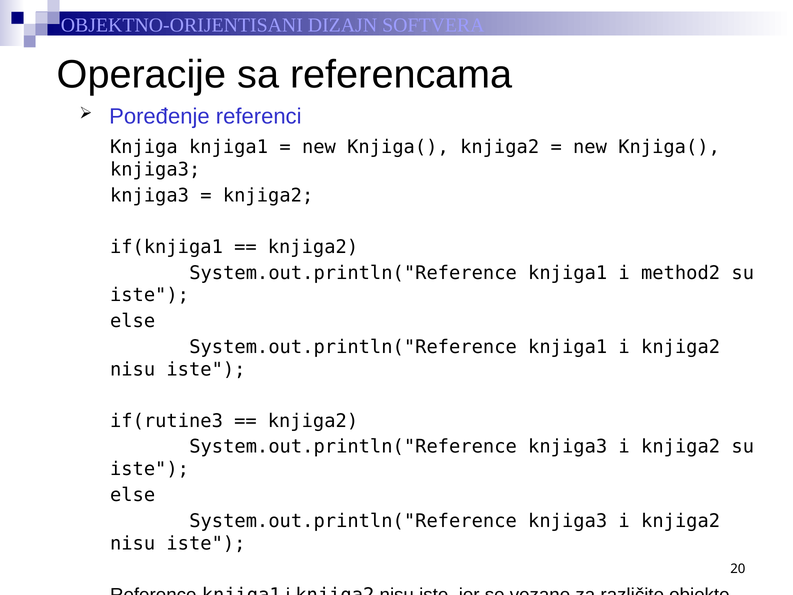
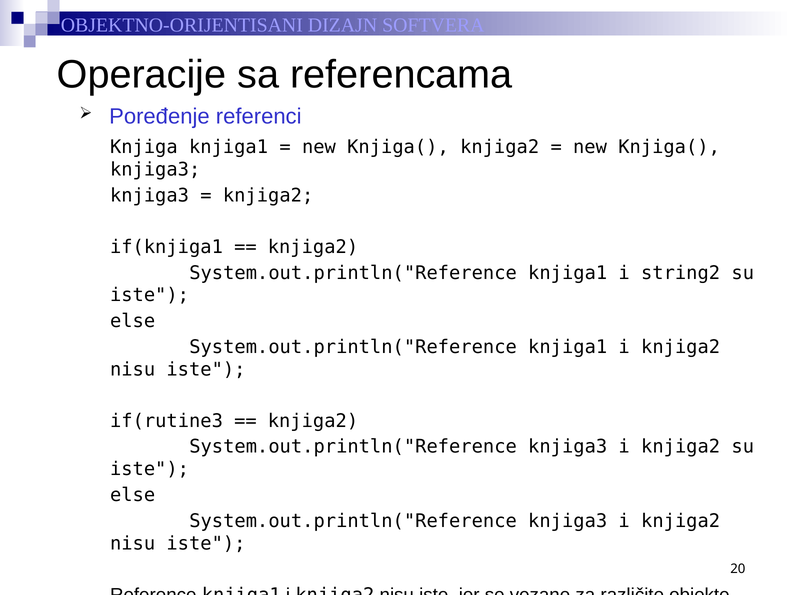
method2: method2 -> string2
